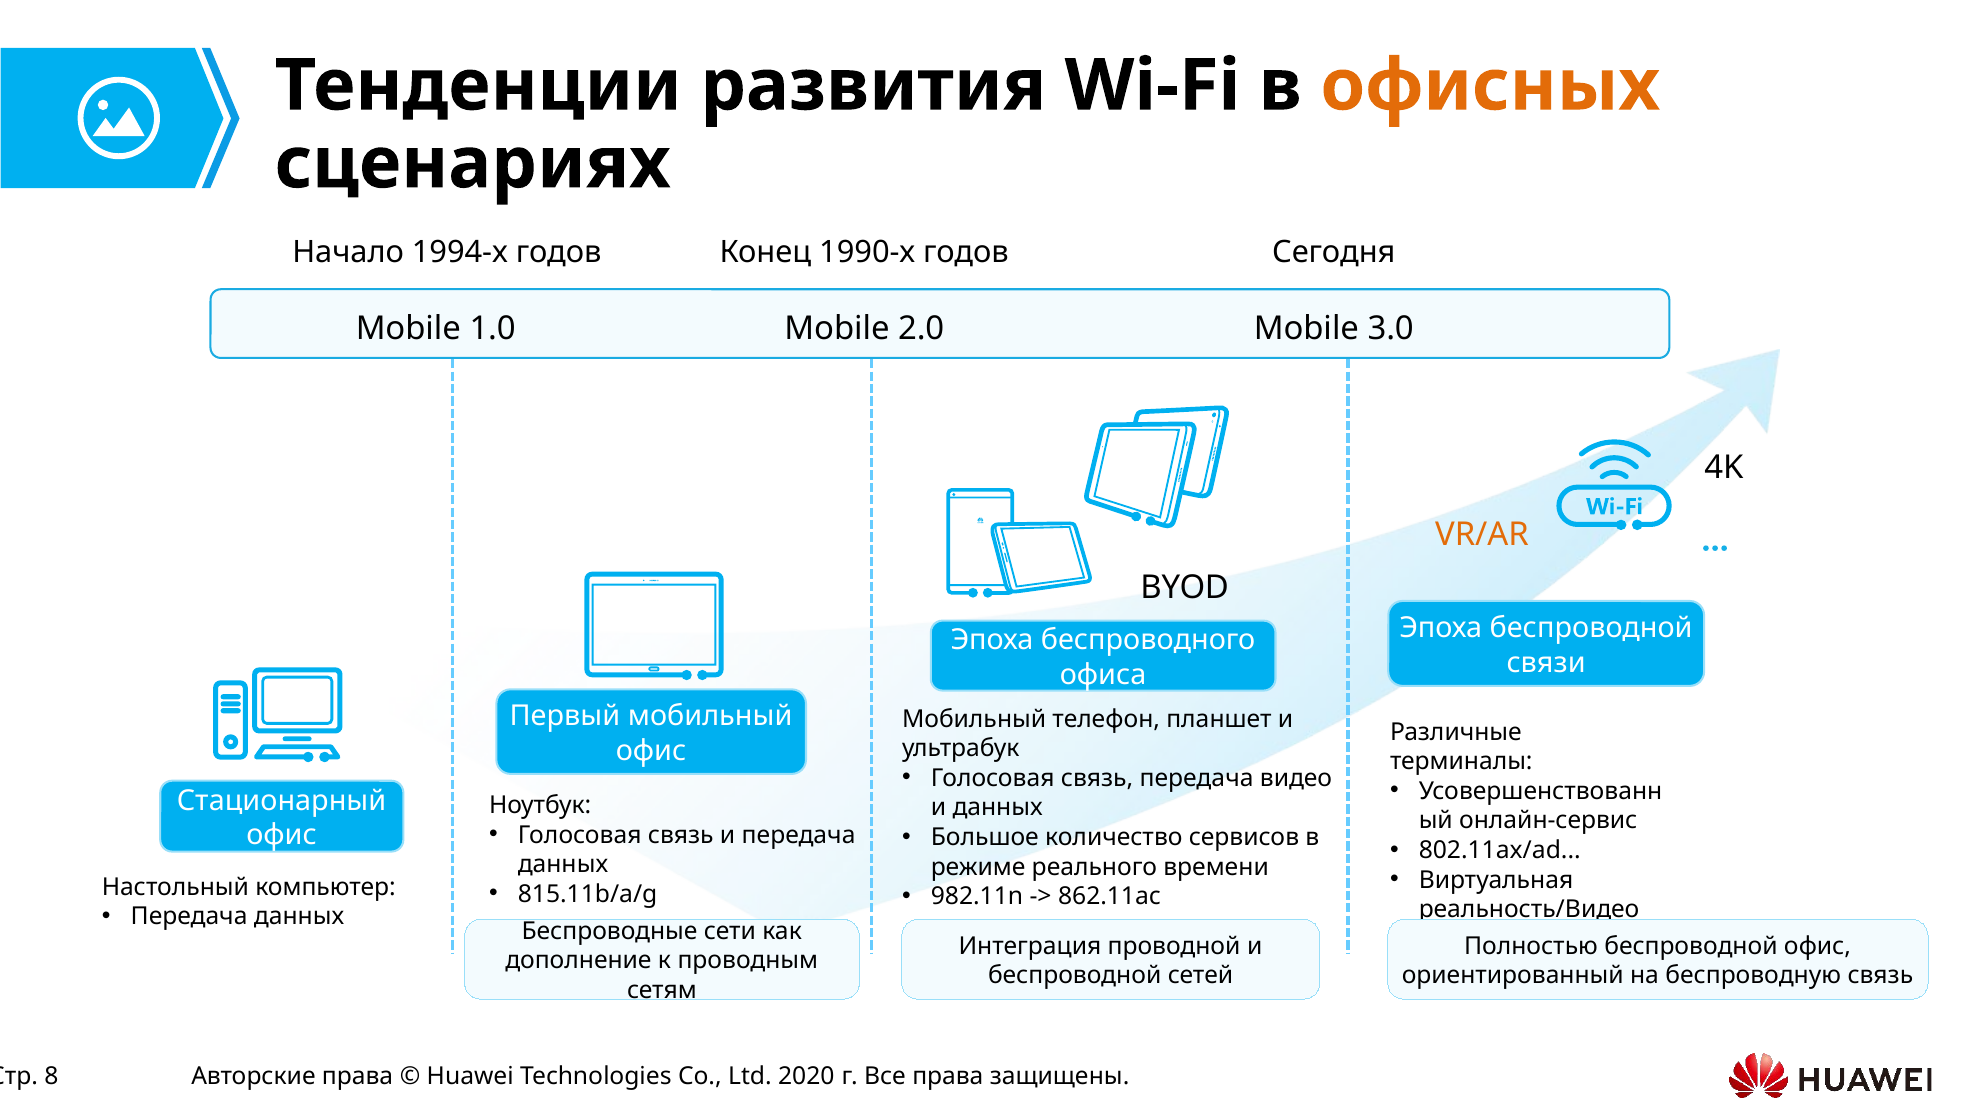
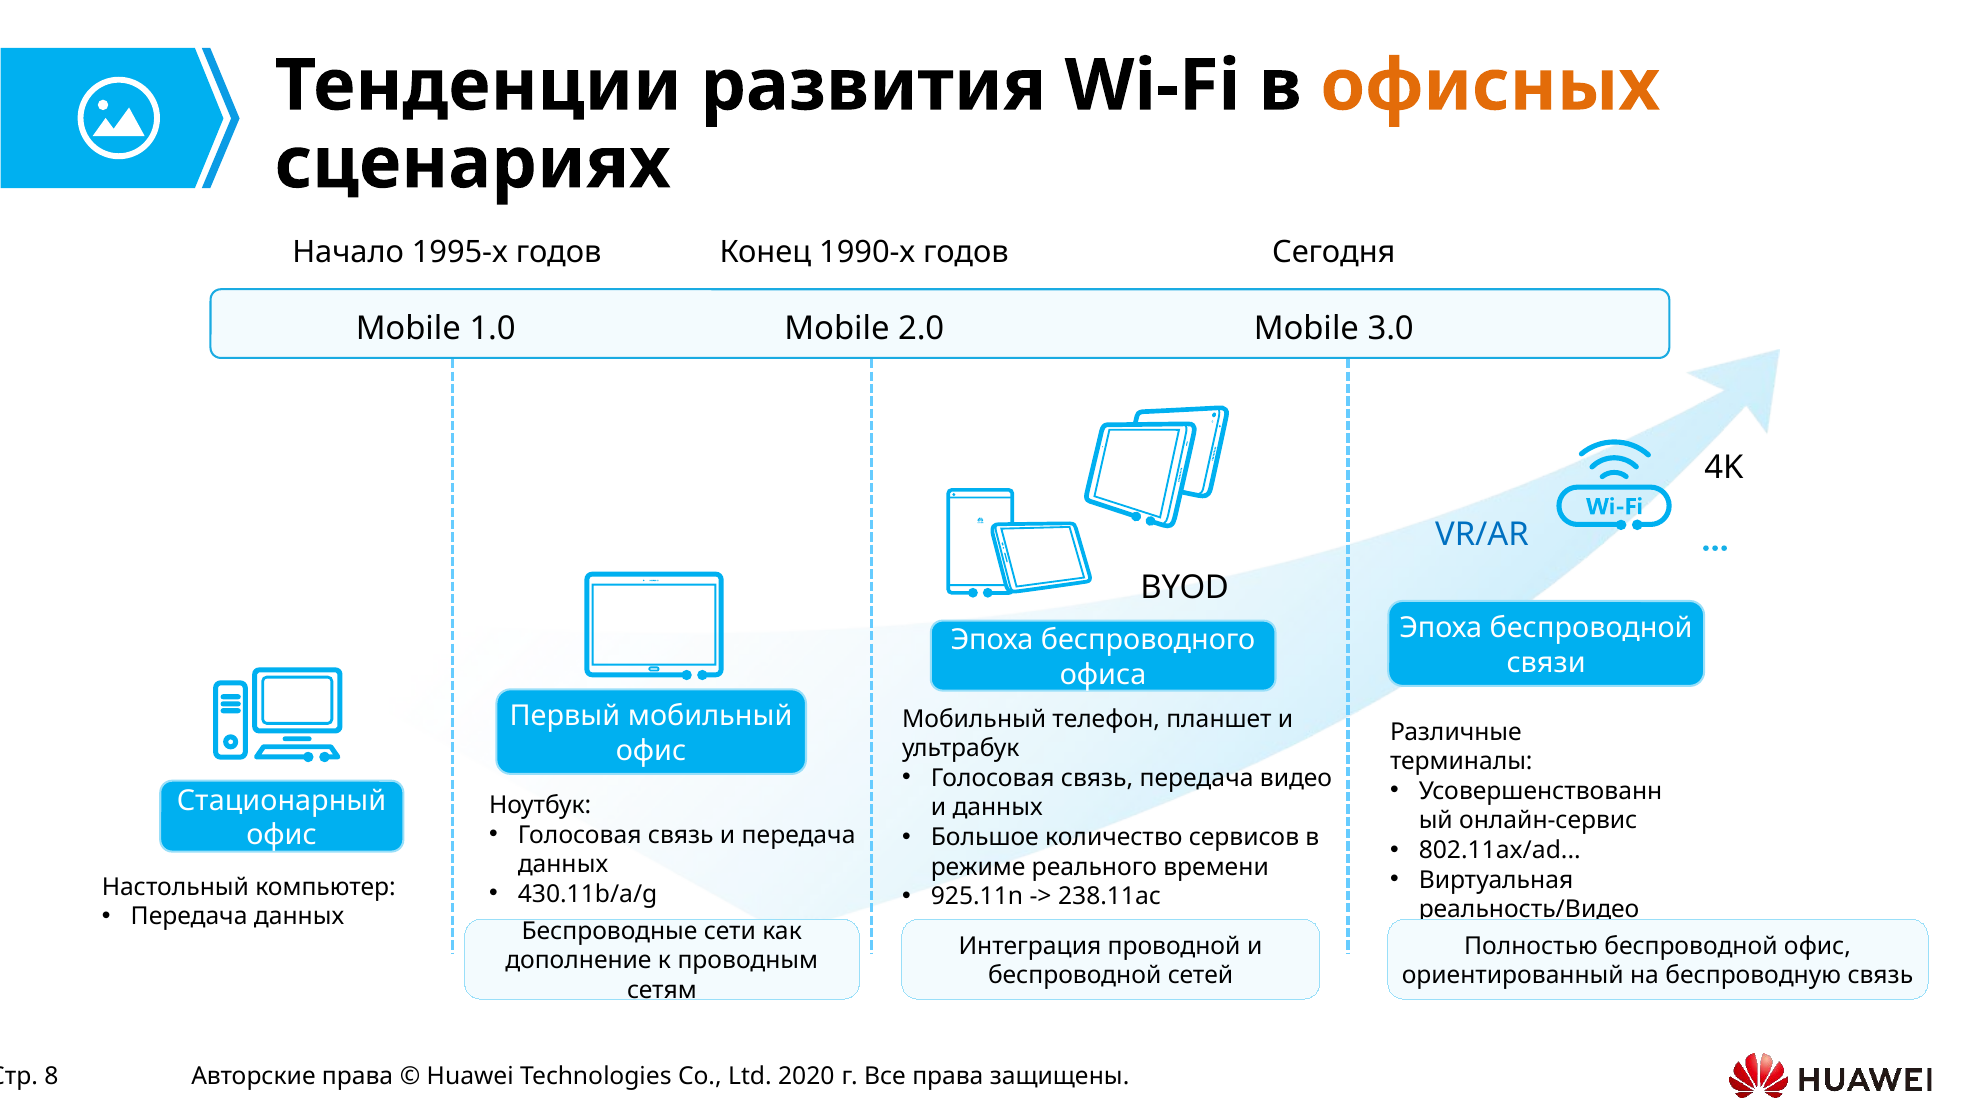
1994-х: 1994-х -> 1995-х
VR/AR colour: orange -> blue
815.11b/a/g: 815.11b/a/g -> 430.11b/a/g
982.11n: 982.11n -> 925.11n
862.11ac: 862.11ac -> 238.11ac
